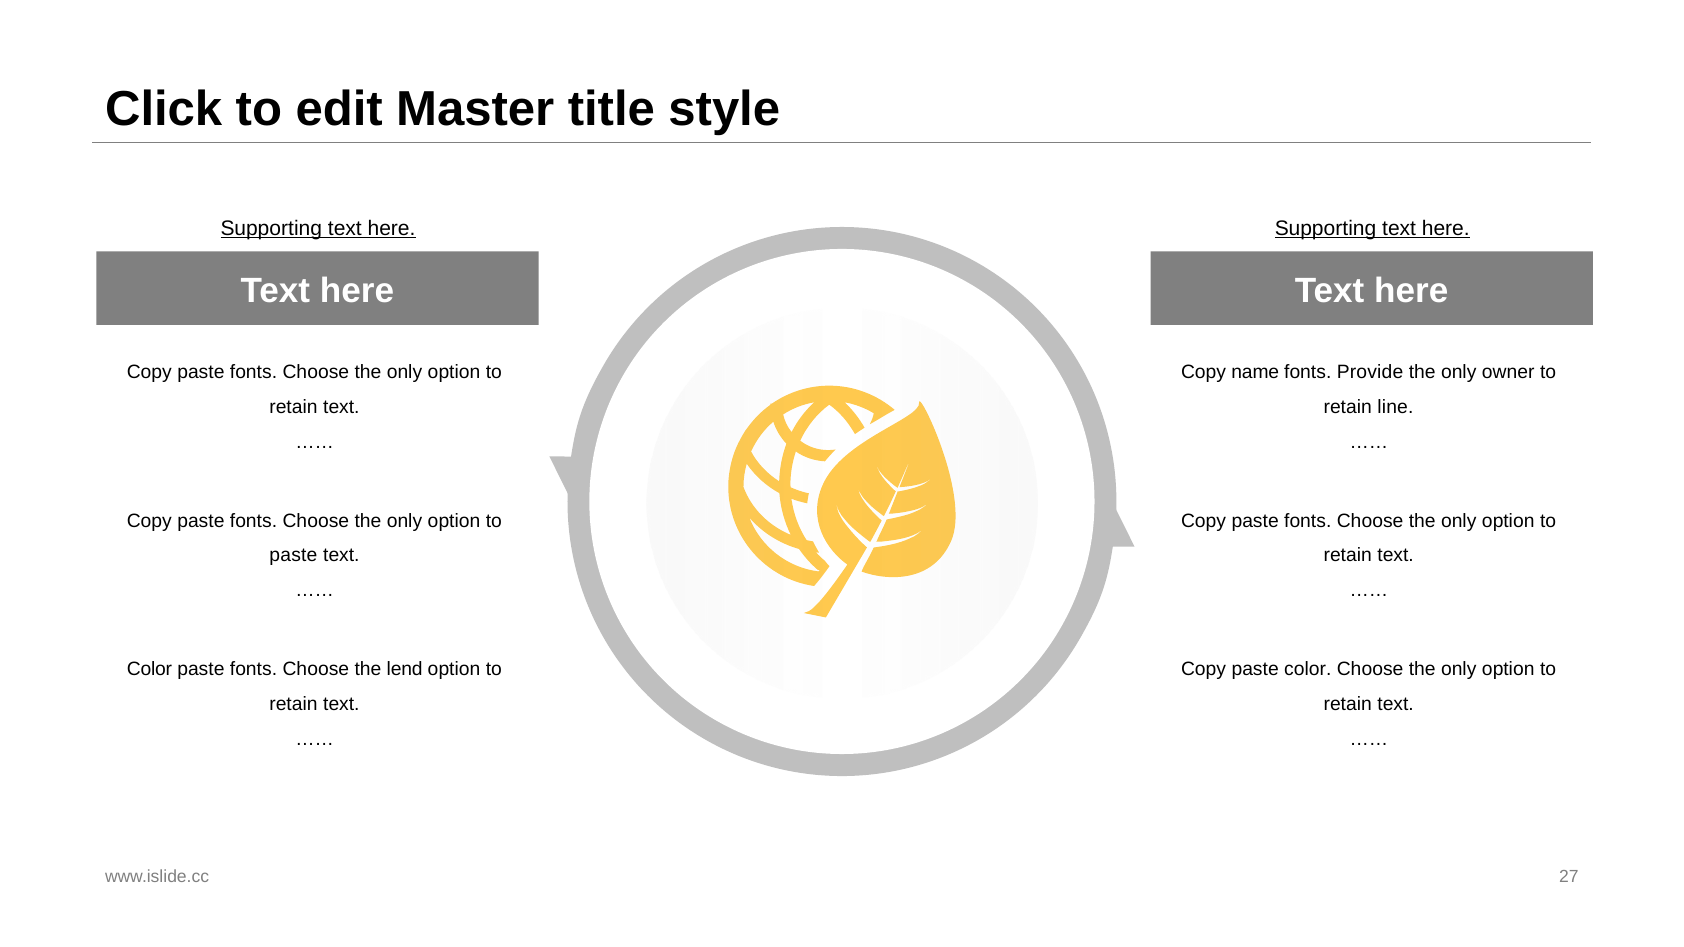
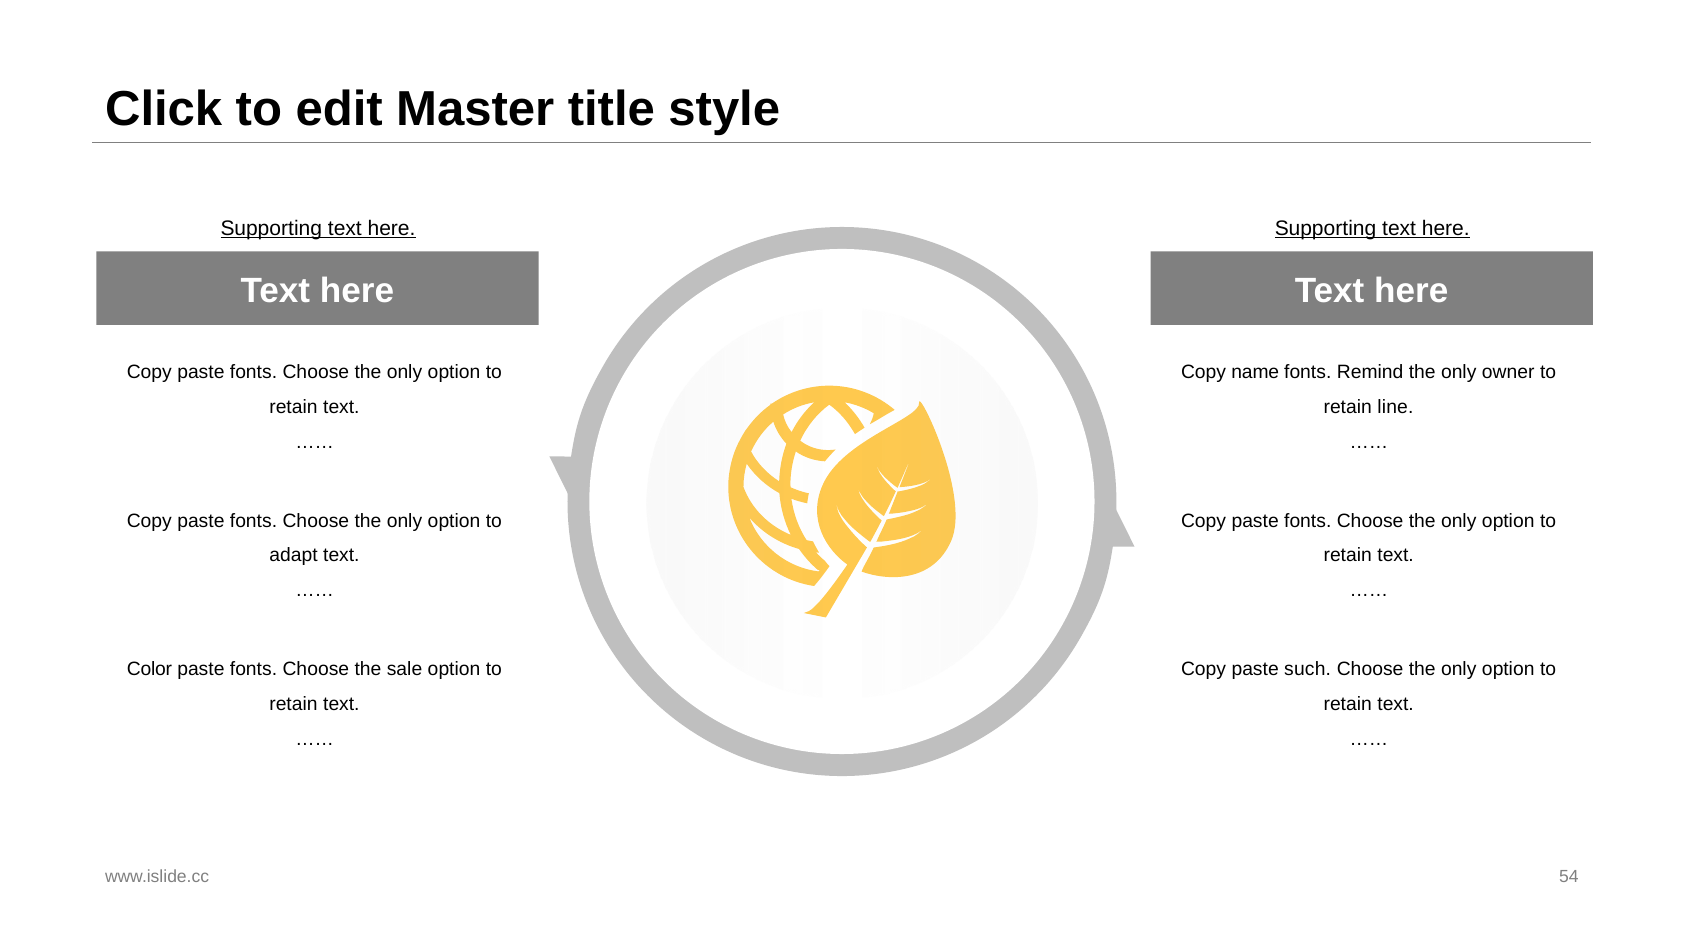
Provide: Provide -> Remind
paste at (293, 556): paste -> adapt
lend: lend -> sale
paste color: color -> such
27: 27 -> 54
